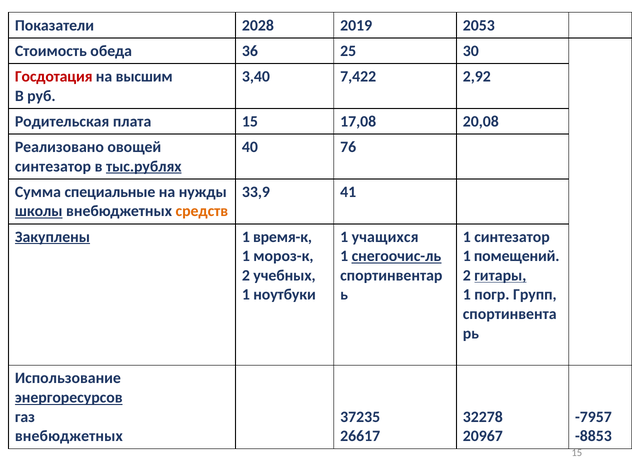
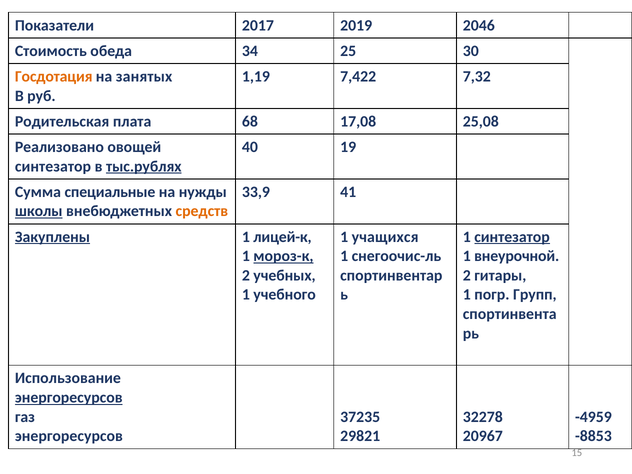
2028: 2028 -> 2017
2053: 2053 -> 2046
36: 36 -> 34
Госдотация colour: red -> orange
высшим: высшим -> занятых
3,40: 3,40 -> 1,19
2,92: 2,92 -> 7,32
плата 15: 15 -> 68
20,08: 20,08 -> 25,08
76: 76 -> 19
время-к: время-к -> лицей-к
синтезатор at (512, 237) underline: none -> present
мороз-к underline: none -> present
снегоочис-ль underline: present -> none
помещений: помещений -> внеурочной
гитары underline: present -> none
ноутбуки: ноутбуки -> учебного
-7957: -7957 -> -4959
внебюджетных at (69, 436): внебюджетных -> энергоресурсов
26617: 26617 -> 29821
